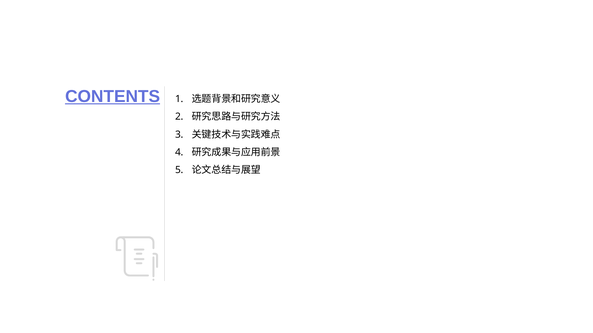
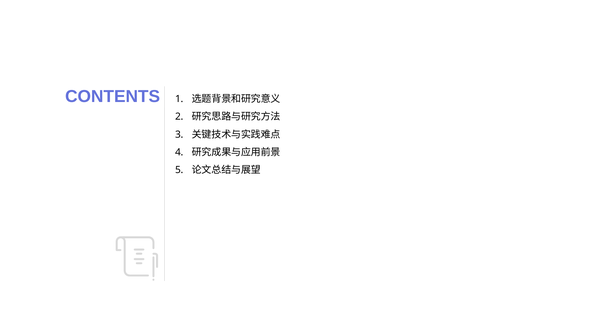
CONTENTS underline: present -> none
